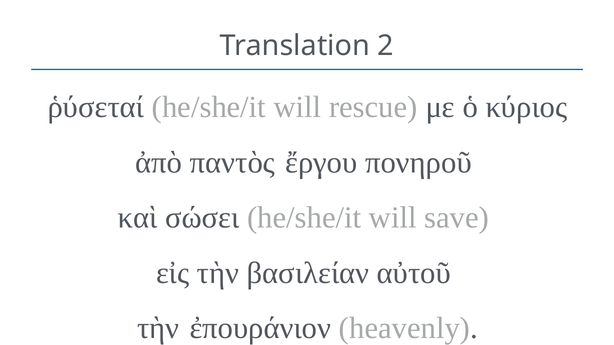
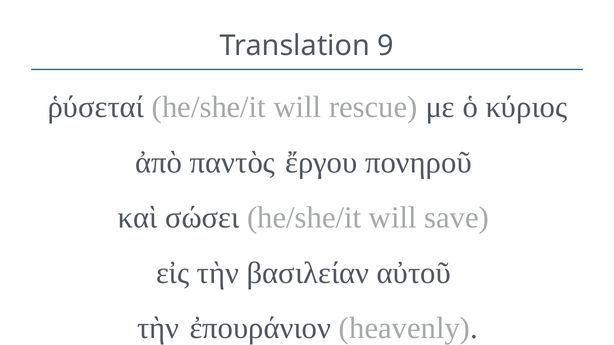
2: 2 -> 9
